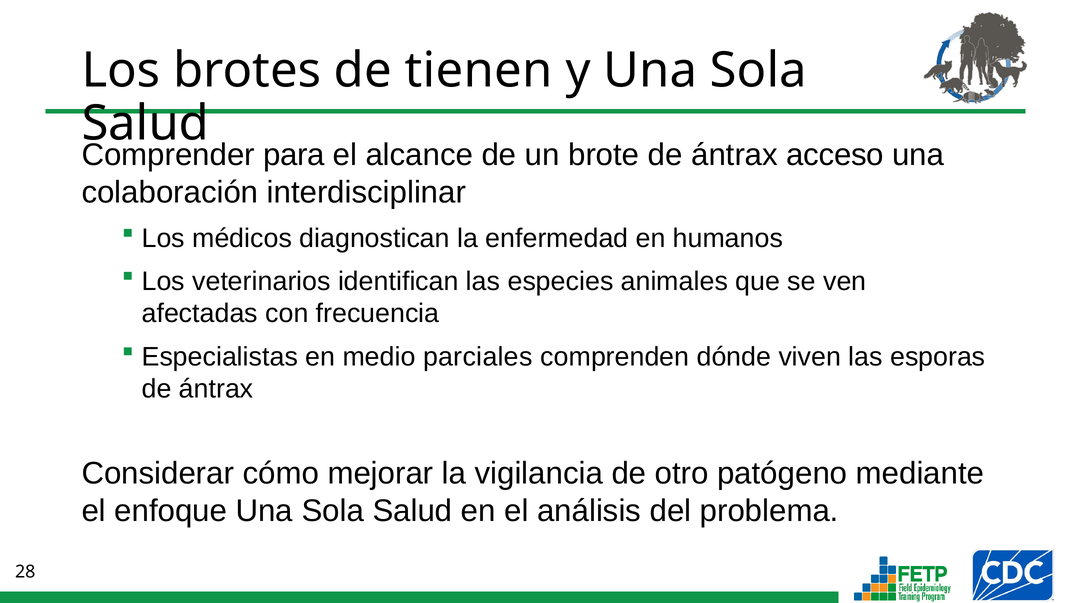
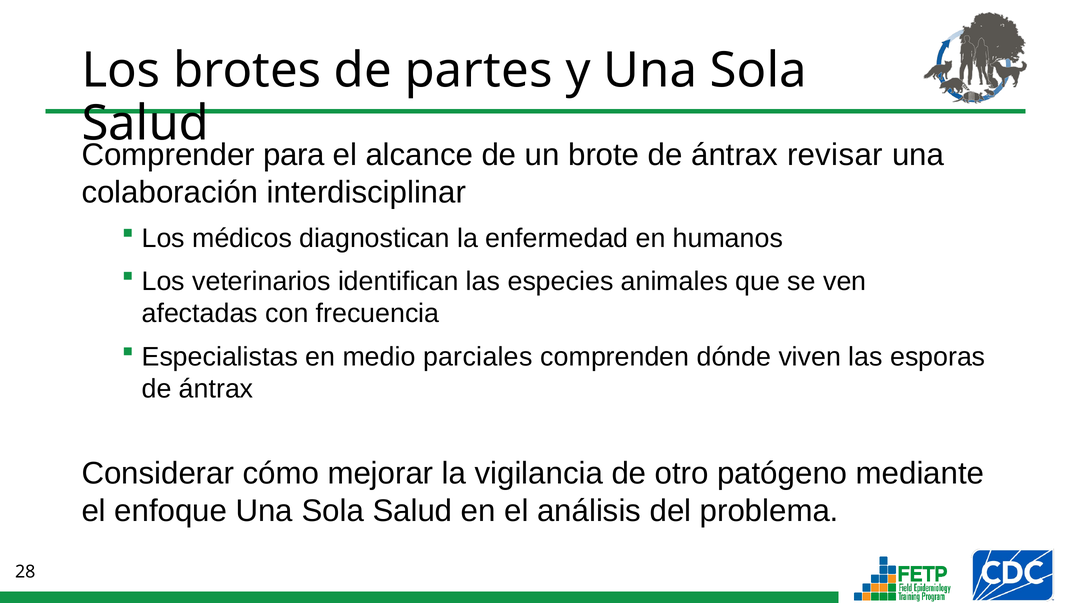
tienen: tienen -> partes
acceso: acceso -> revisar
